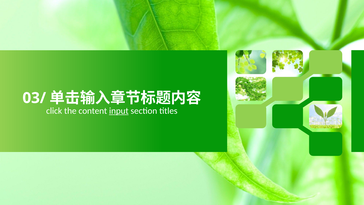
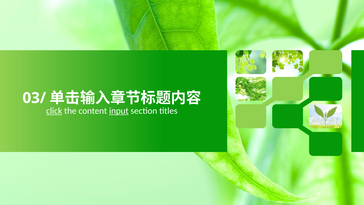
click underline: none -> present
